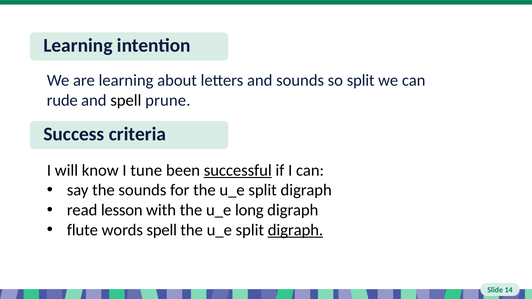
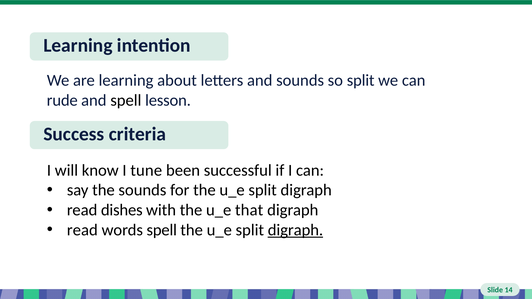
prune: prune -> lesson
successful underline: present -> none
lesson: lesson -> dishes
long: long -> that
flute at (82, 230): flute -> read
